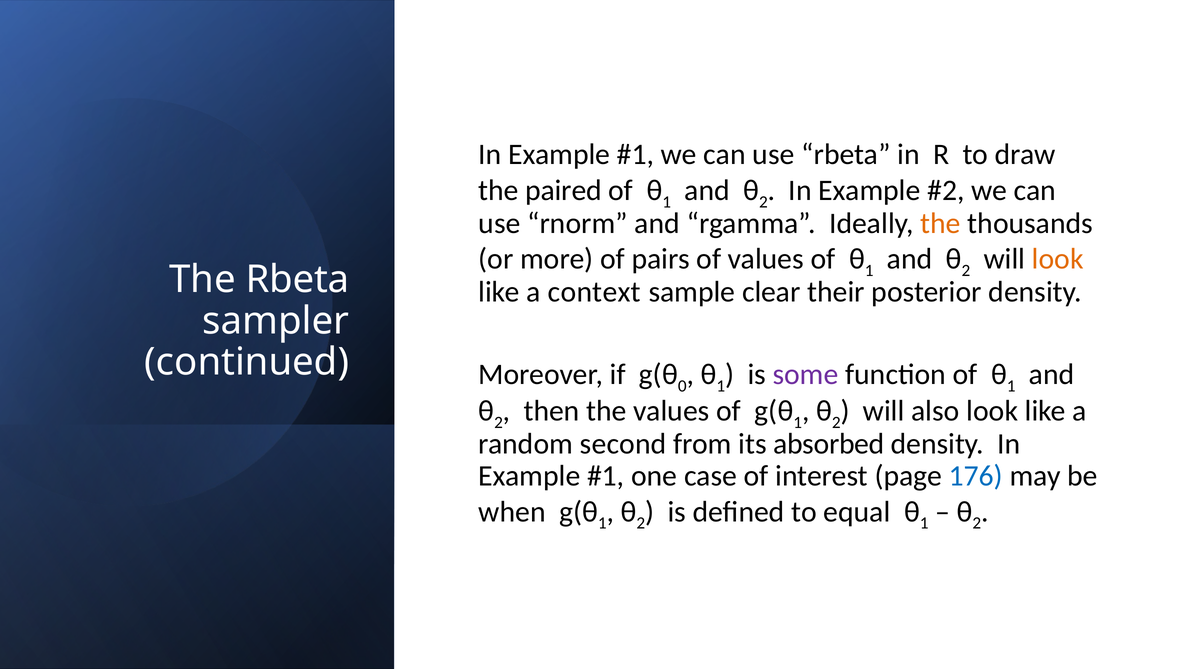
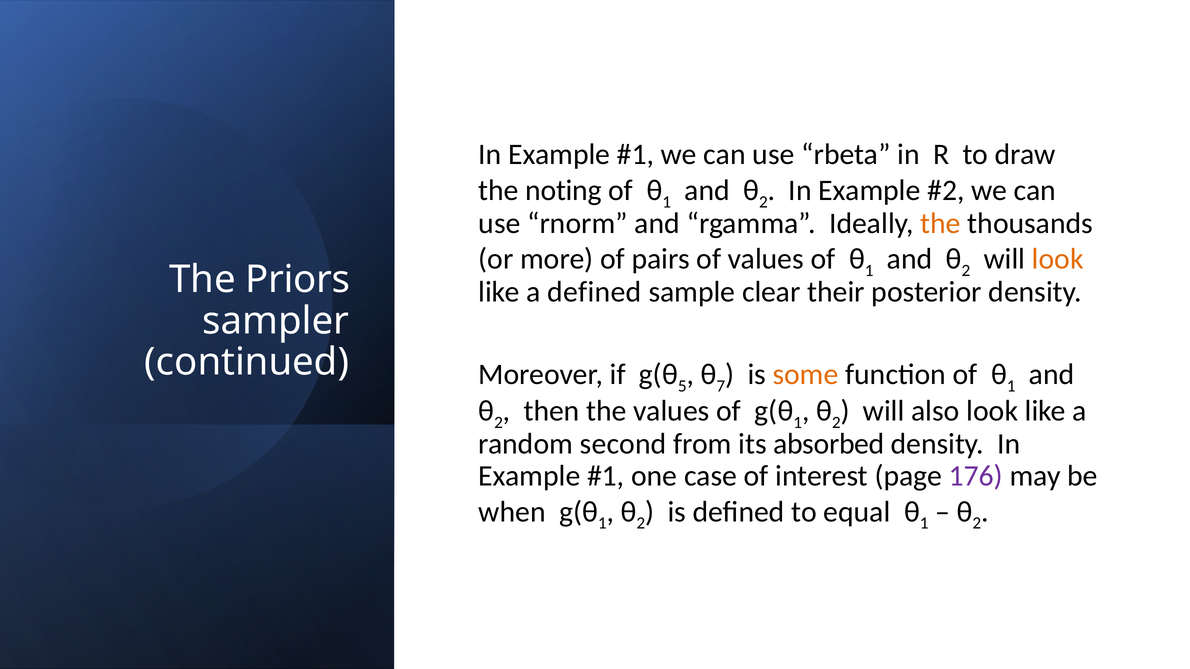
paired: paired -> noting
The Rbeta: Rbeta -> Priors
a context: context -> defined
0: 0 -> 5
1 at (721, 386): 1 -> 7
some colour: purple -> orange
176 colour: blue -> purple
